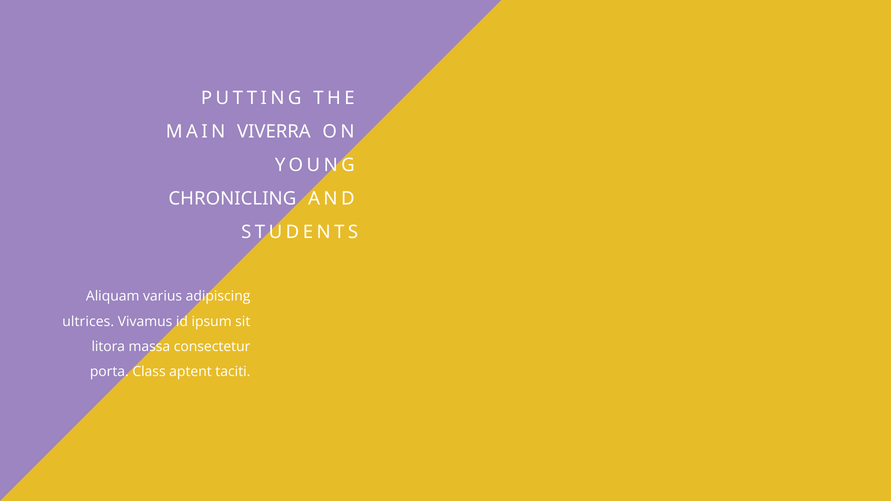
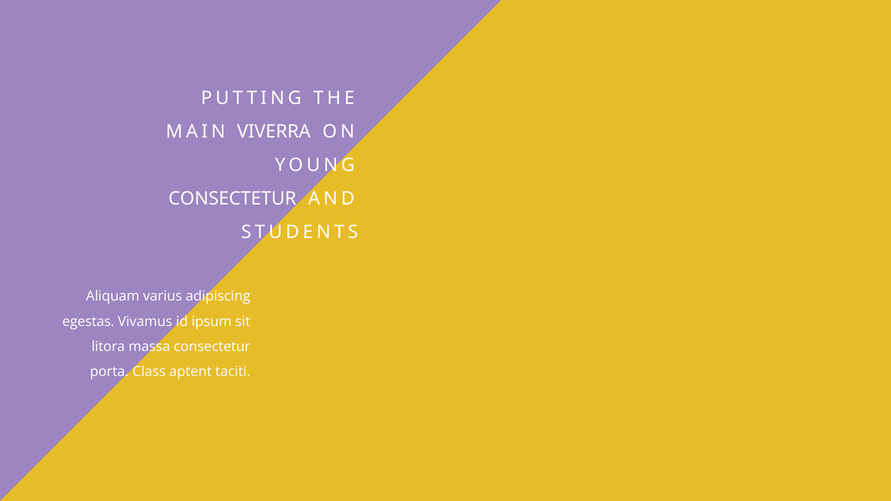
CHRONICLING at (232, 199): CHRONICLING -> CONSECTETUR
ultrices: ultrices -> egestas
